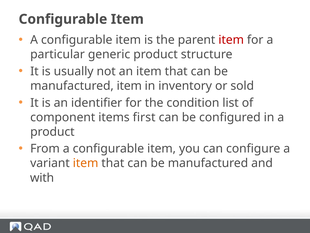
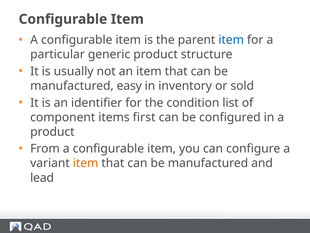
item at (231, 40) colour: red -> blue
manufactured item: item -> easy
with: with -> lead
